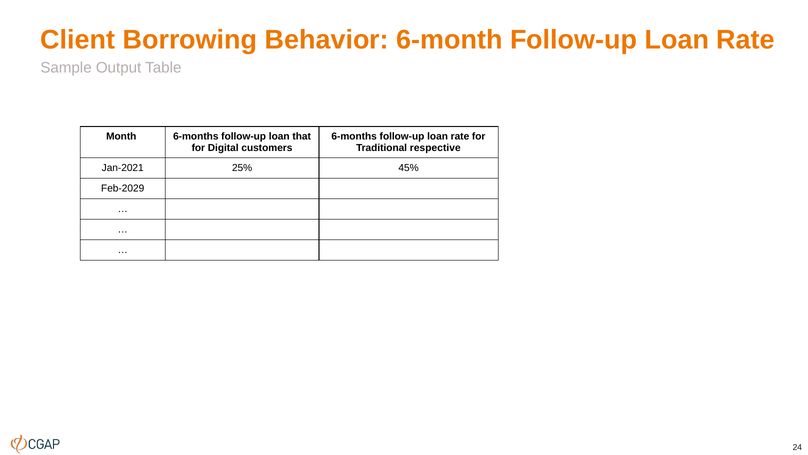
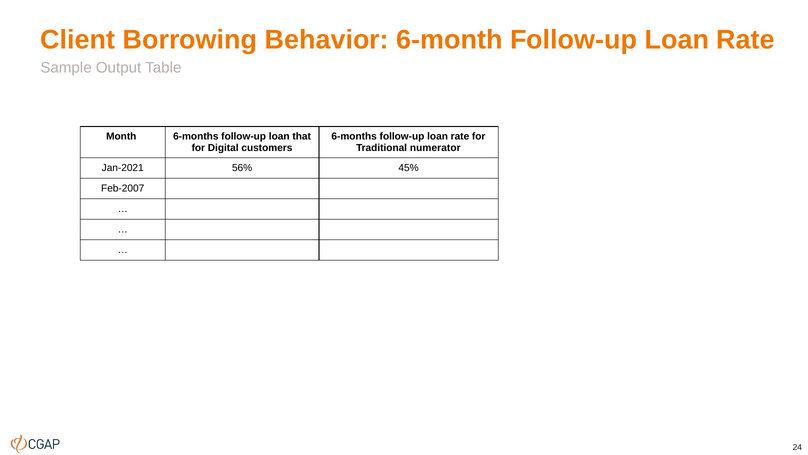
respective: respective -> numerator
25%: 25% -> 56%
Feb-2029: Feb-2029 -> Feb-2007
